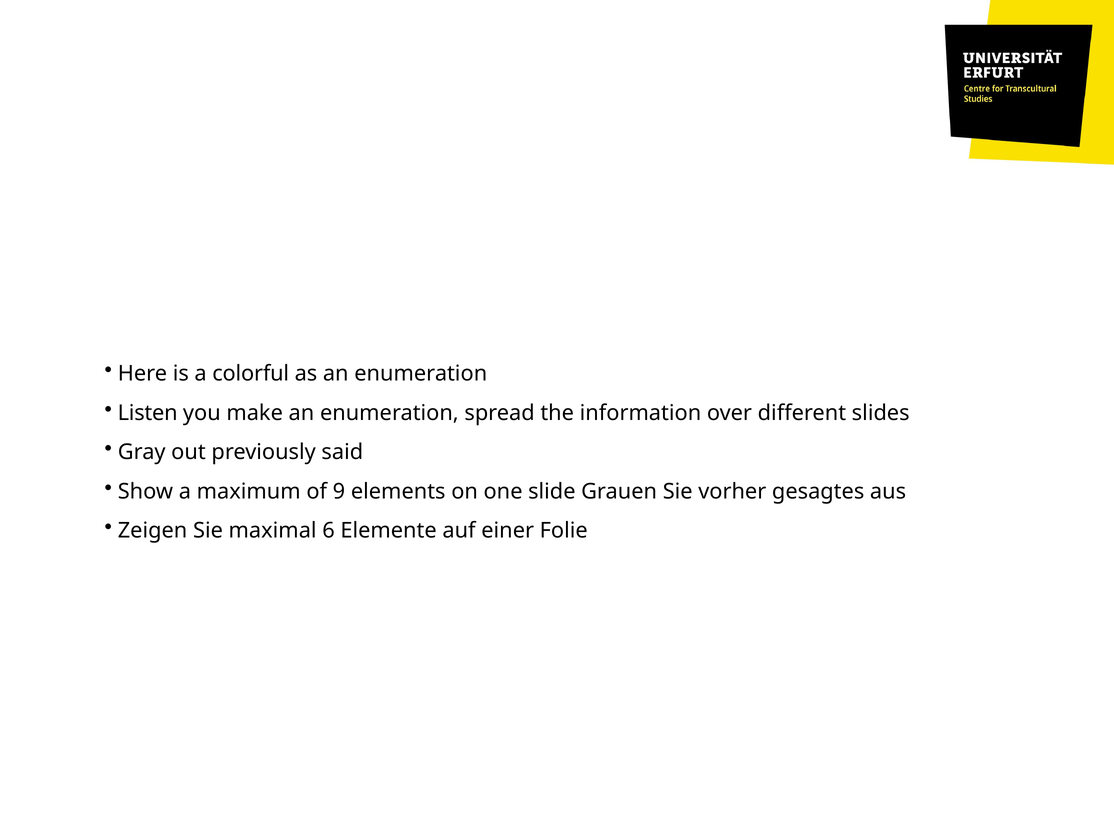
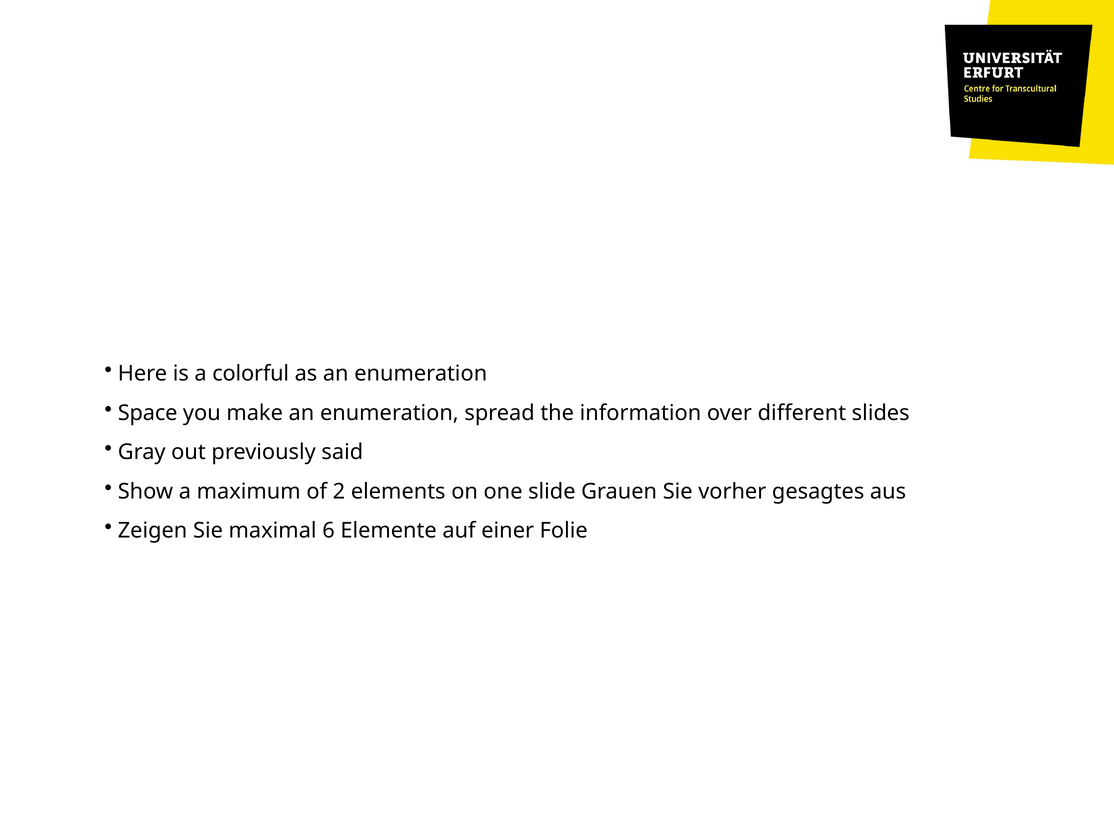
Listen: Listen -> Space
9: 9 -> 2
